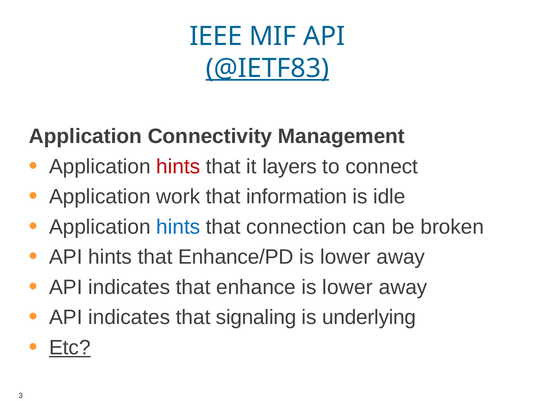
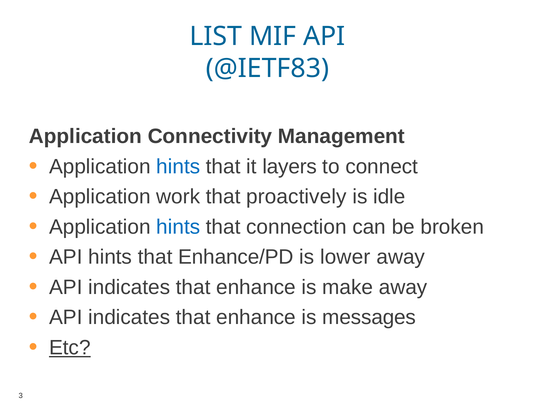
IEEE: IEEE -> LIST
@IETF83 underline: present -> none
hints at (178, 167) colour: red -> blue
information: information -> proactively
lower at (348, 287): lower -> make
signaling at (256, 318): signaling -> enhance
underlying: underlying -> messages
